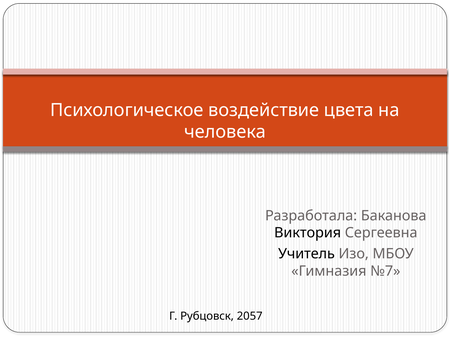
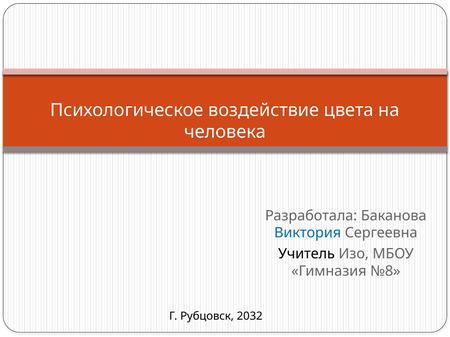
Виктория colour: black -> blue
№7: №7 -> №8
2057: 2057 -> 2032
